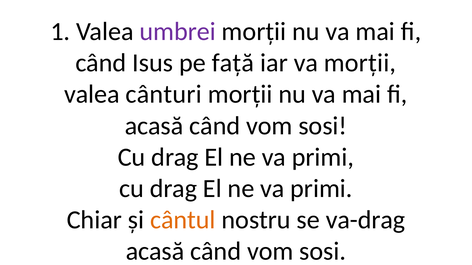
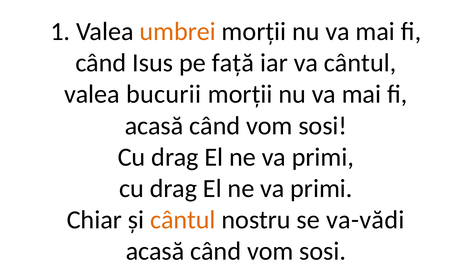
umbrei colour: purple -> orange
va morții: morții -> cântul
cânturi: cânturi -> bucurii
va-drag: va-drag -> va-vădi
